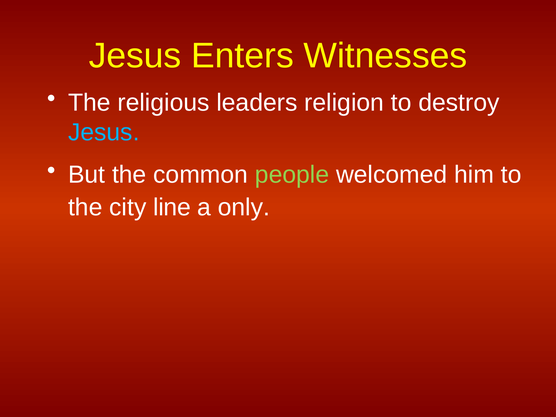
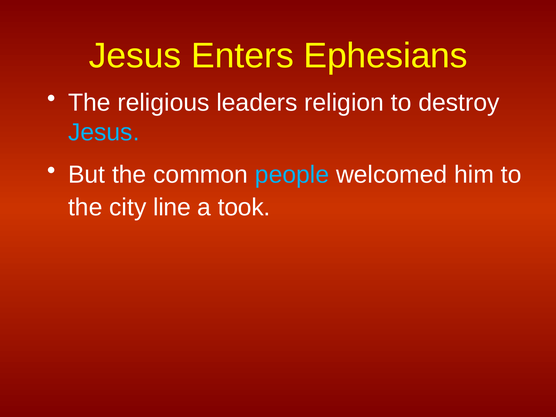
Witnesses: Witnesses -> Ephesians
people colour: light green -> light blue
only: only -> took
